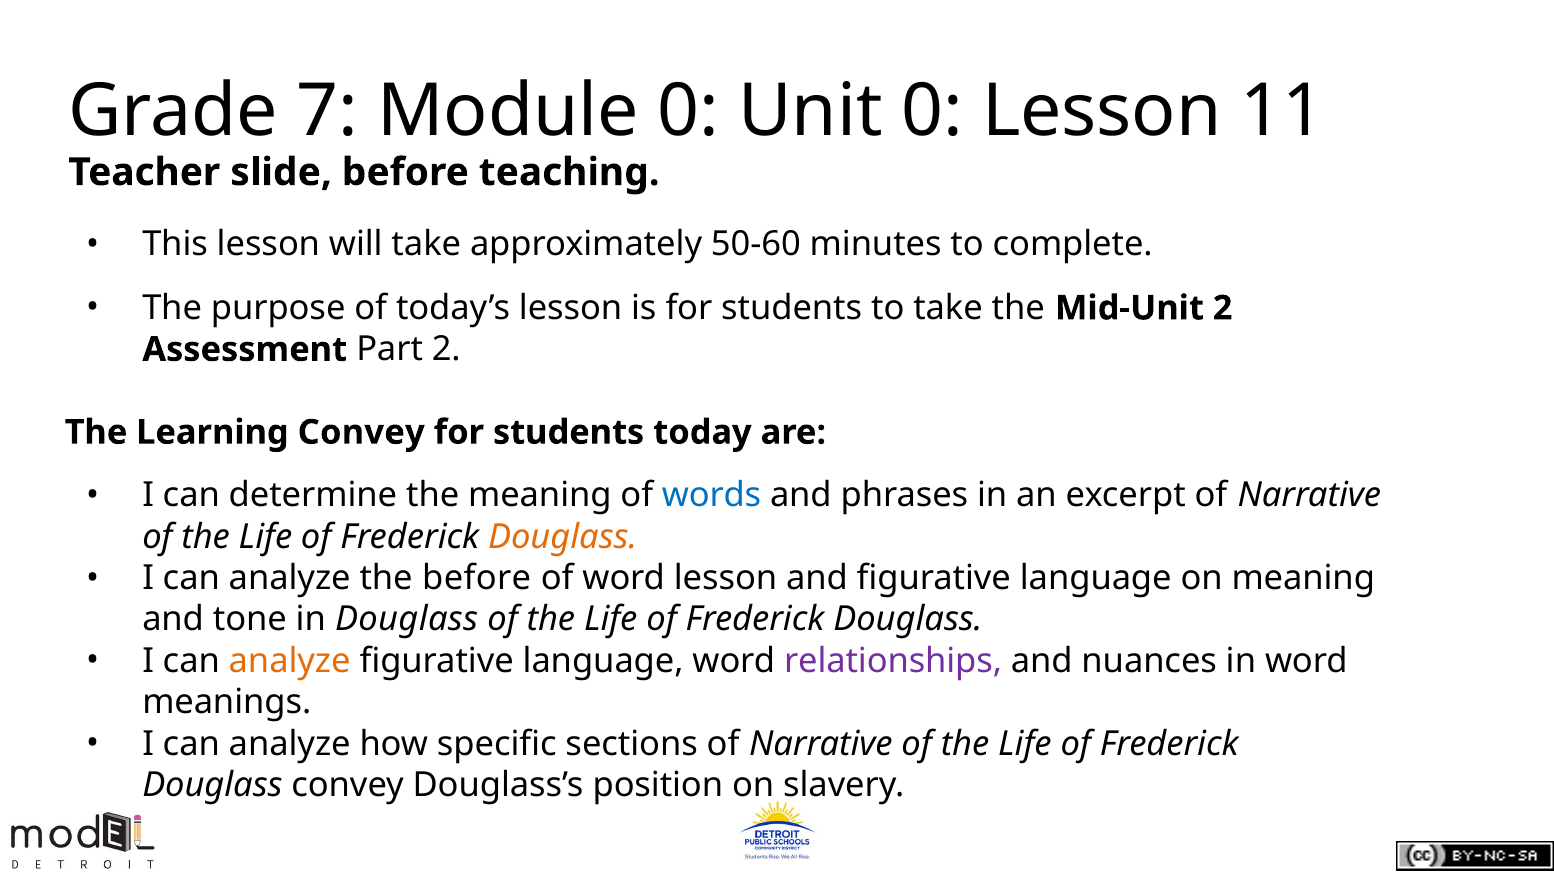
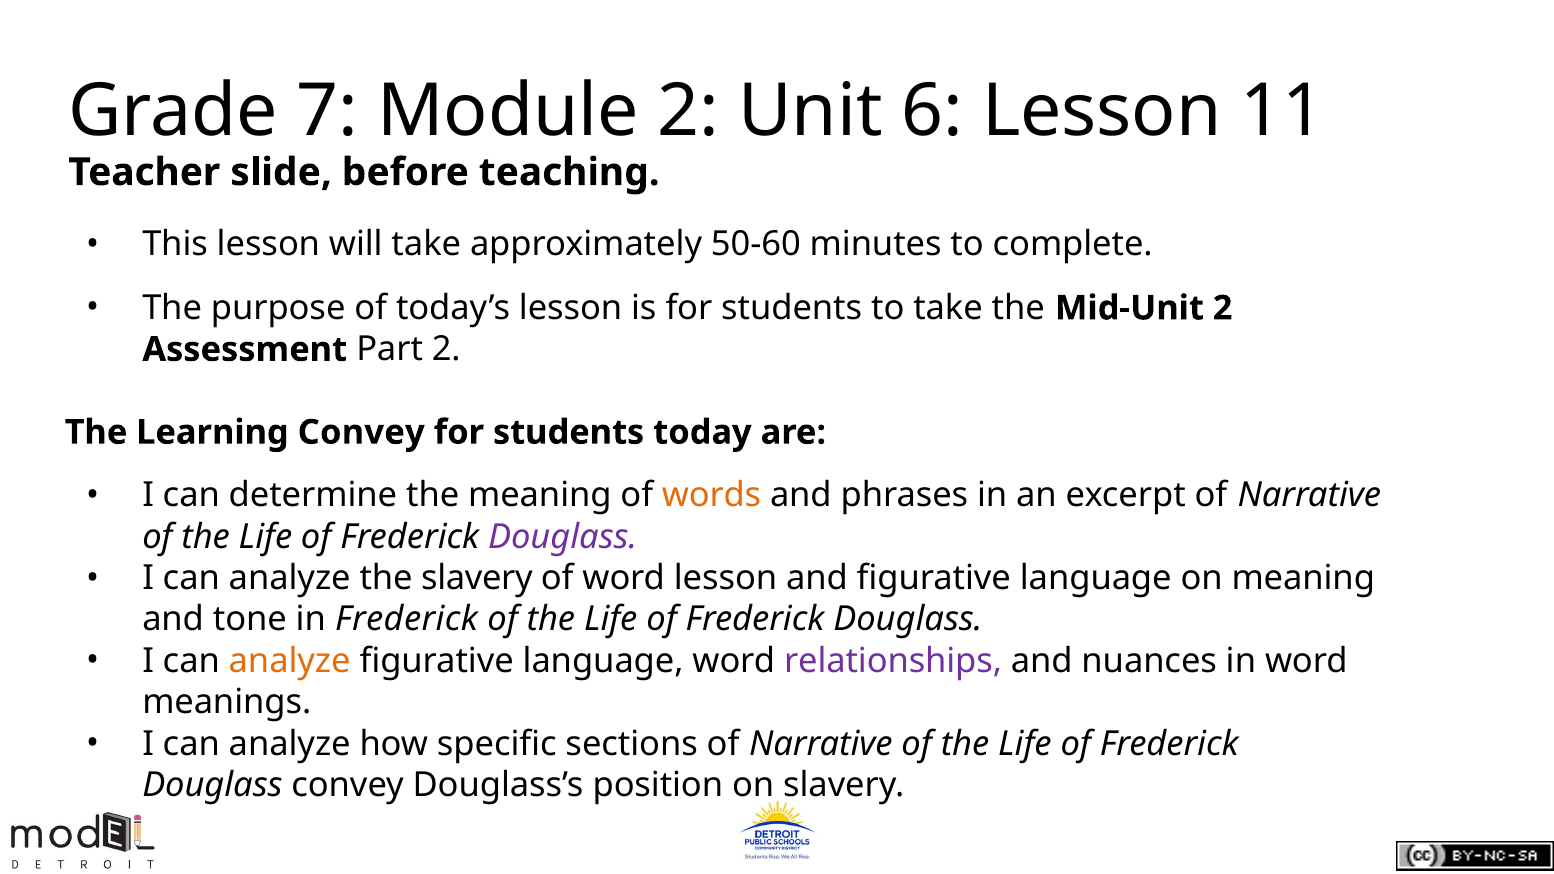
Module 0: 0 -> 2
Unit 0: 0 -> 6
words colour: blue -> orange
Douglass at (563, 537) colour: orange -> purple
the before: before -> slavery
in Douglass: Douglass -> Frederick
